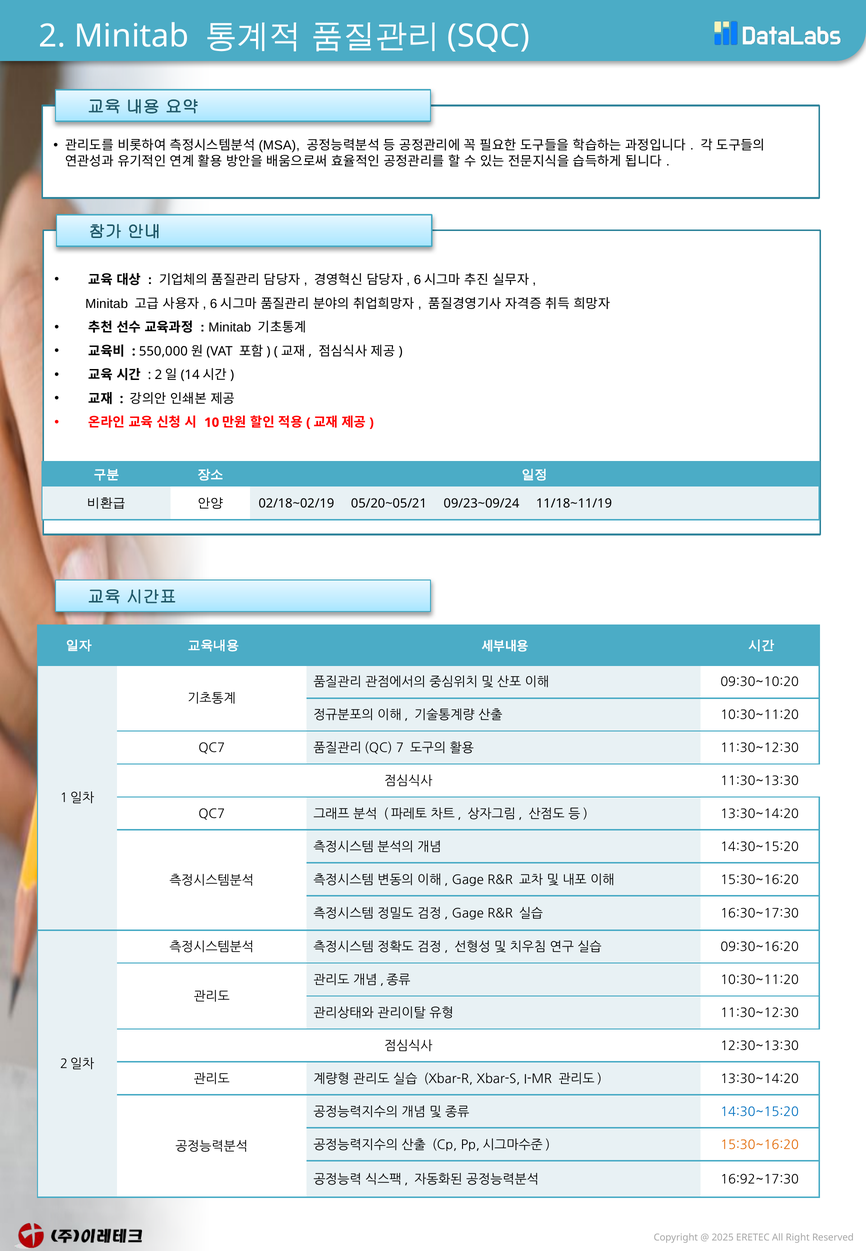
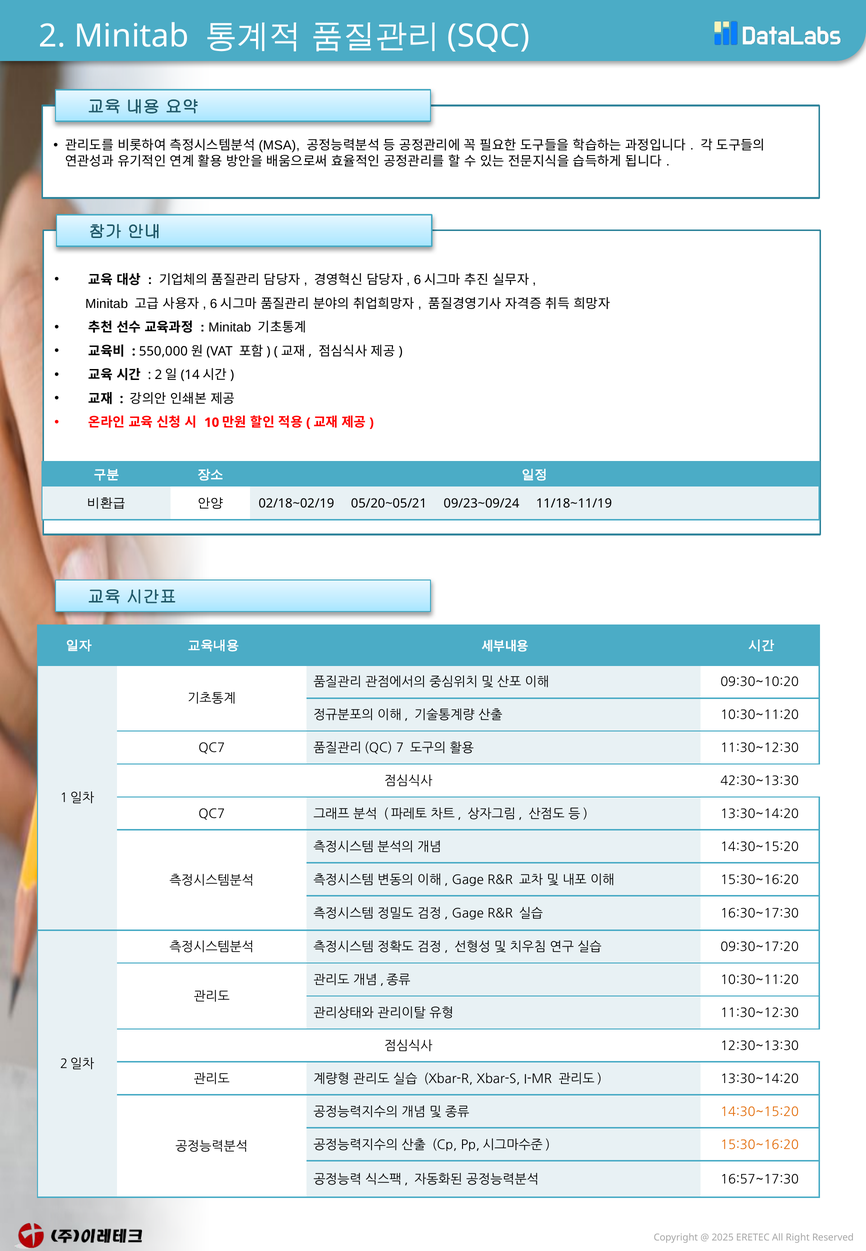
11:30~13:30: 11:30~13:30 -> 42:30~13:30
09:30~16:20: 09:30~16:20 -> 09:30~17:20
14:30~15:20 at (760, 1112) colour: blue -> orange
16:92~17:30: 16:92~17:30 -> 16:57~17:30
